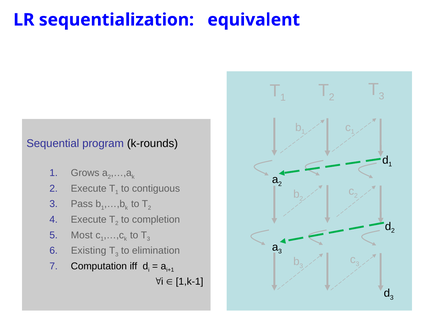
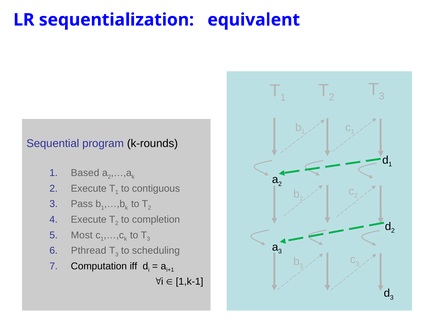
Grows: Grows -> Based
Existing: Existing -> Pthread
elimination: elimination -> scheduling
